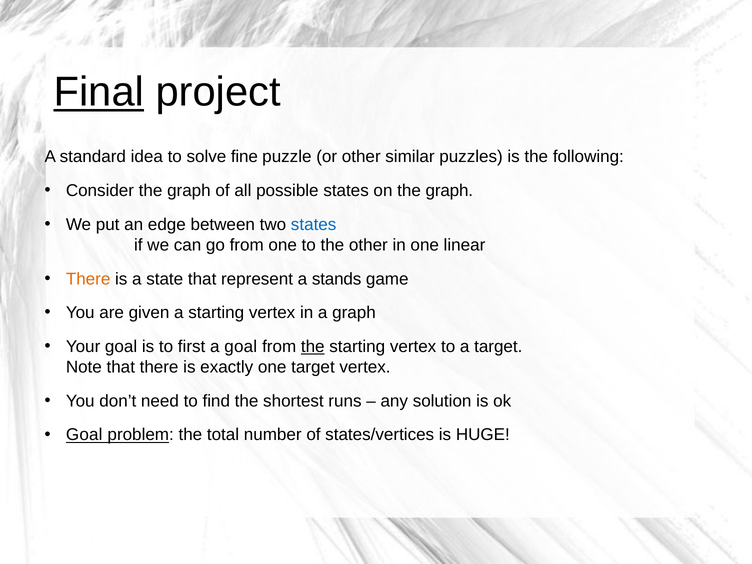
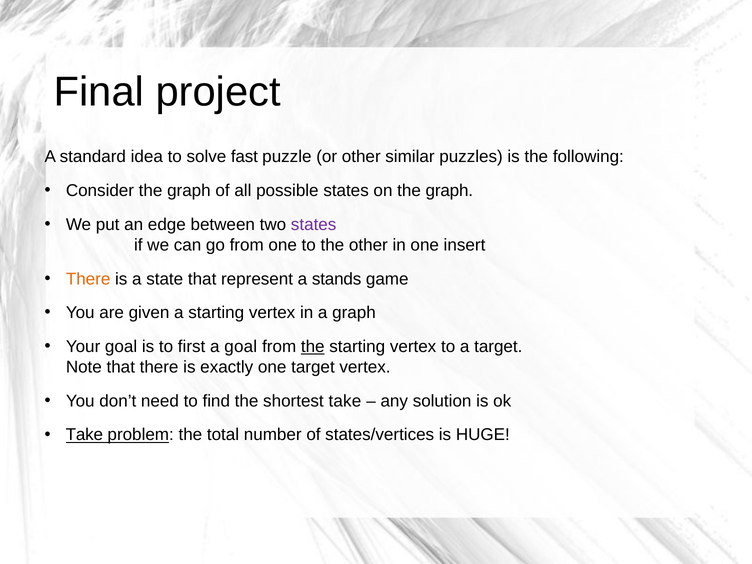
Final underline: present -> none
fine: fine -> fast
states at (314, 225) colour: blue -> purple
linear: linear -> insert
shortest runs: runs -> take
Goal at (84, 435): Goal -> Take
